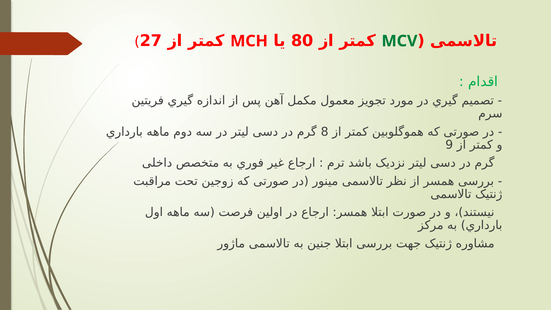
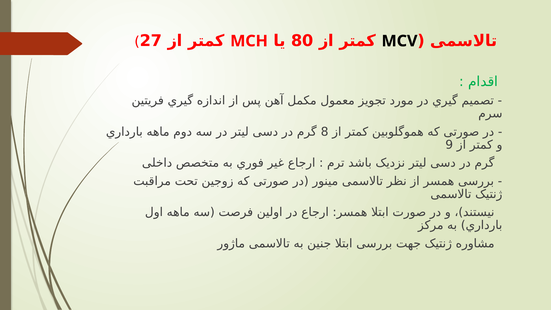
MCV colour: green -> black
